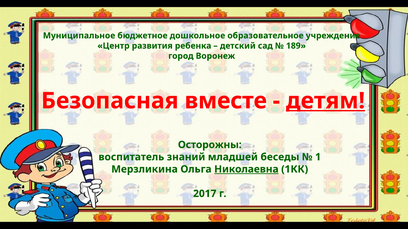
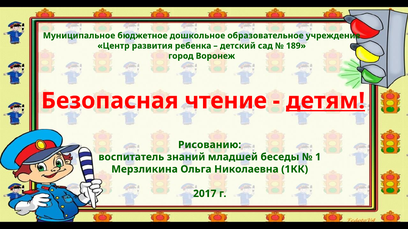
вместе: вместе -> чтение
Осторожны: Осторожны -> Рисованию
Николаевна underline: present -> none
